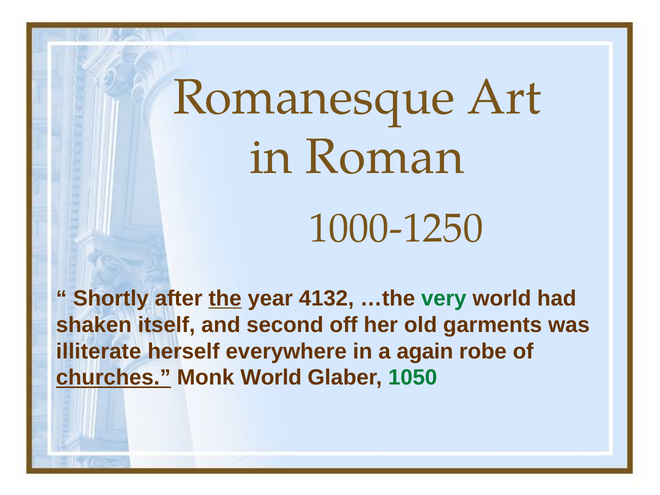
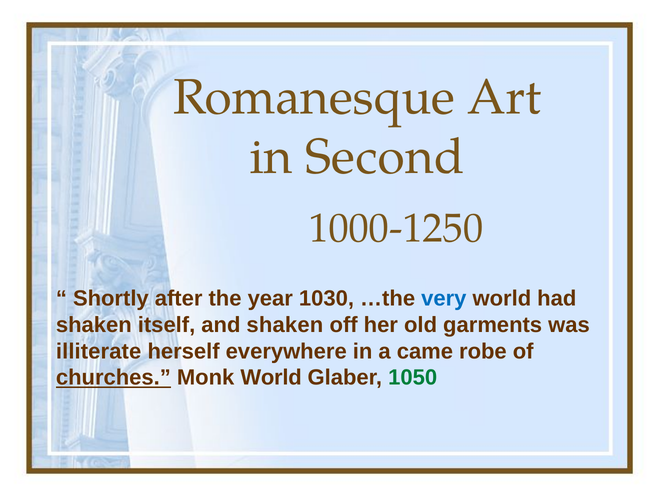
Roman: Roman -> Second
the underline: present -> none
4132: 4132 -> 1030
very colour: green -> blue
and second: second -> shaken
again: again -> came
